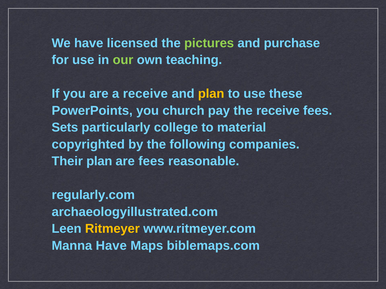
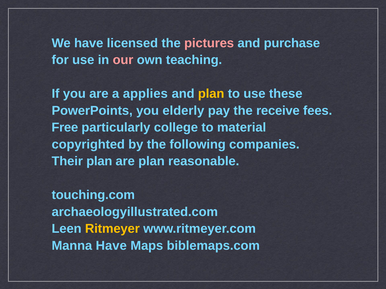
pictures colour: light green -> pink
our colour: light green -> pink
a receive: receive -> applies
church: church -> elderly
Sets: Sets -> Free
are fees: fees -> plan
regularly.com: regularly.com -> touching.com
